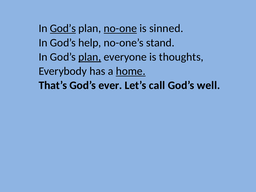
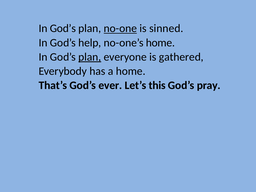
God’s at (63, 28) underline: present -> none
no-one’s stand: stand -> home
thoughts: thoughts -> gathered
home at (131, 71) underline: present -> none
call: call -> this
well: well -> pray
